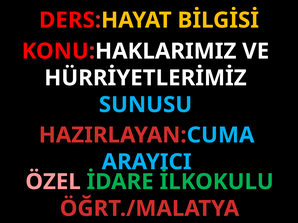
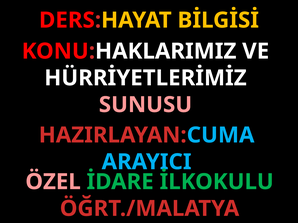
SUNUSU colour: light blue -> pink
